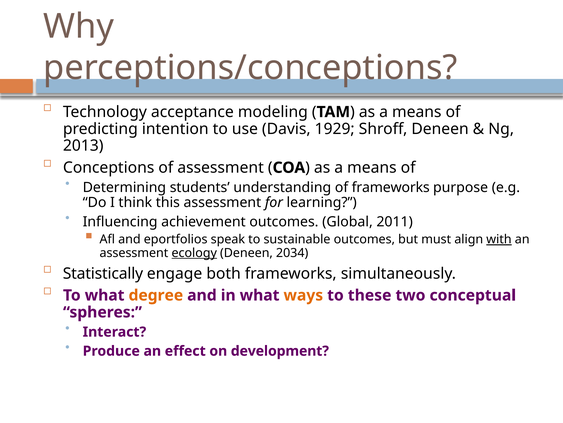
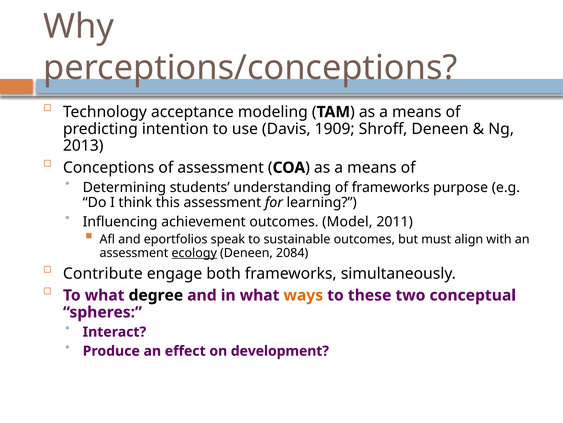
1929: 1929 -> 1909
Global: Global -> Model
with underline: present -> none
2034: 2034 -> 2084
Statistically: Statistically -> Contribute
degree colour: orange -> black
